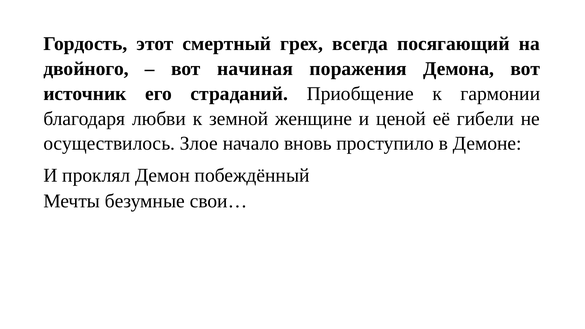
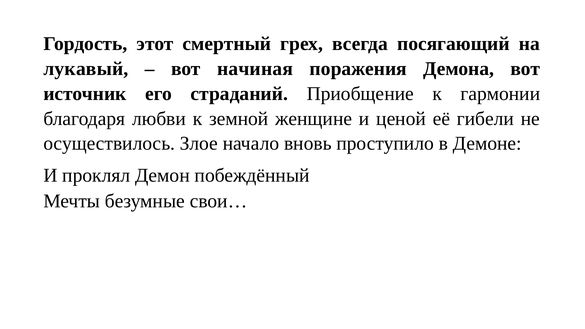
двойного: двойного -> лукавый
